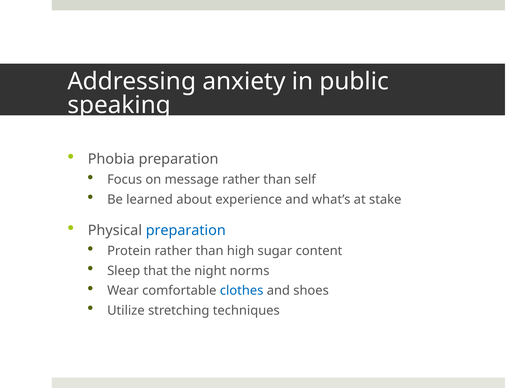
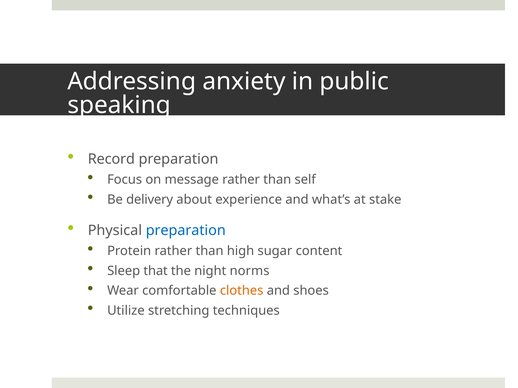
Phobia: Phobia -> Record
learned: learned -> delivery
clothes colour: blue -> orange
